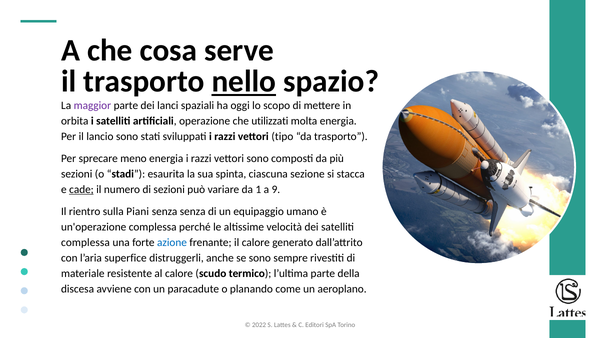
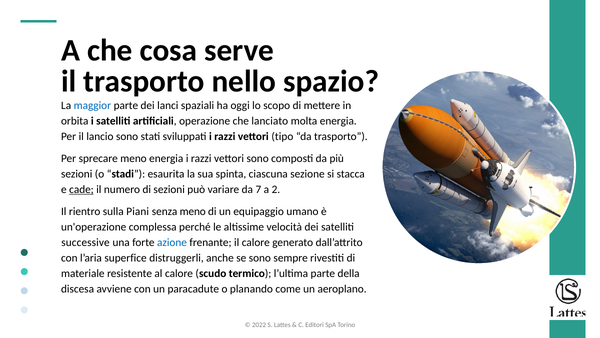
nello underline: present -> none
maggior colour: purple -> blue
utilizzati: utilizzati -> lanciato
1: 1 -> 7
9: 9 -> 2
senza senza: senza -> meno
complessa at (85, 242): complessa -> successive
